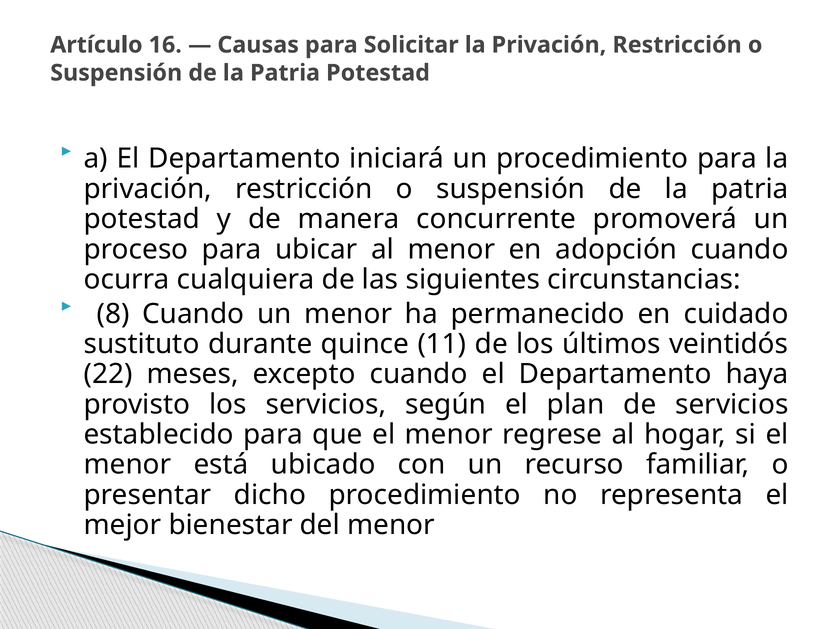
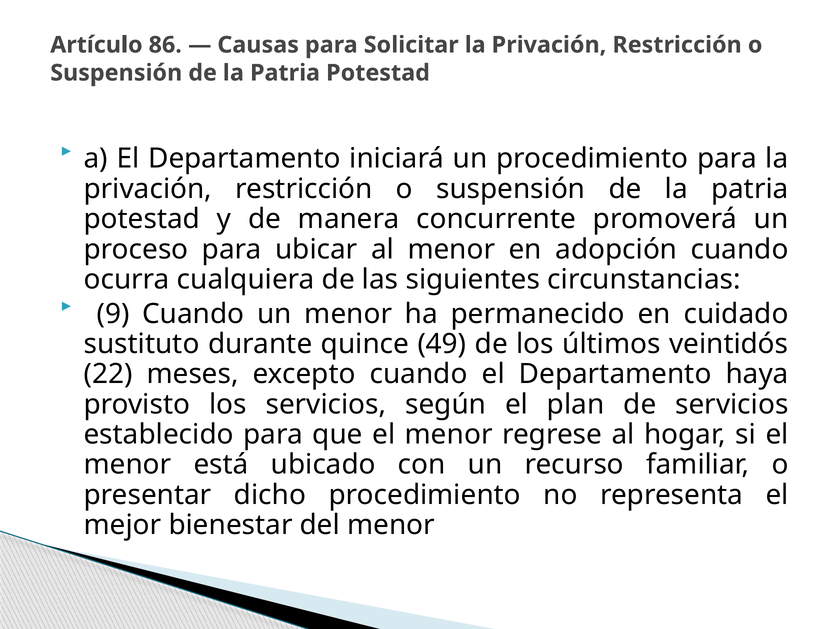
16: 16 -> 86
8: 8 -> 9
11: 11 -> 49
